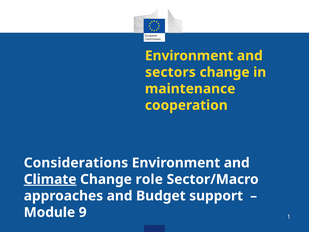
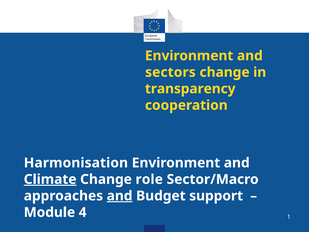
maintenance: maintenance -> transparency
Considerations: Considerations -> Harmonisation
and at (120, 196) underline: none -> present
9: 9 -> 4
